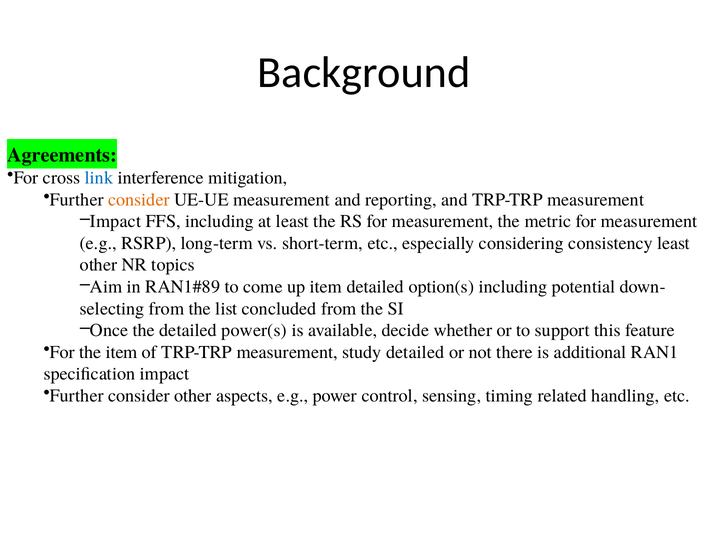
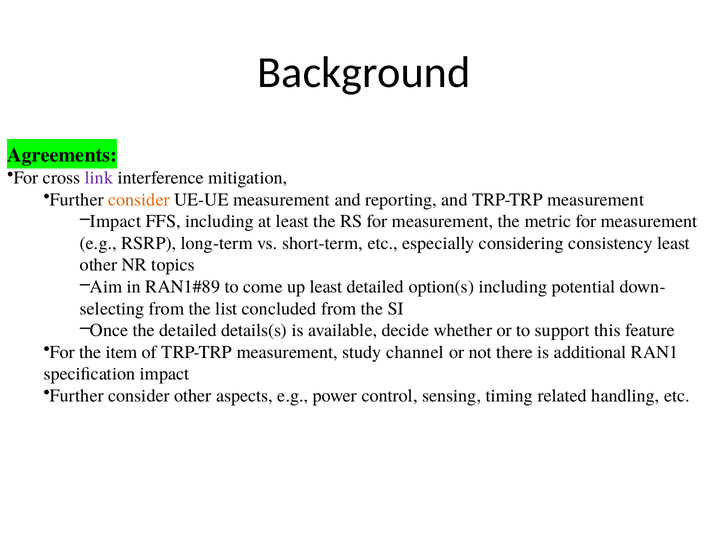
link colour: blue -> purple
up item: item -> least
power(s: power(s -> details(s
study detailed: detailed -> channel
